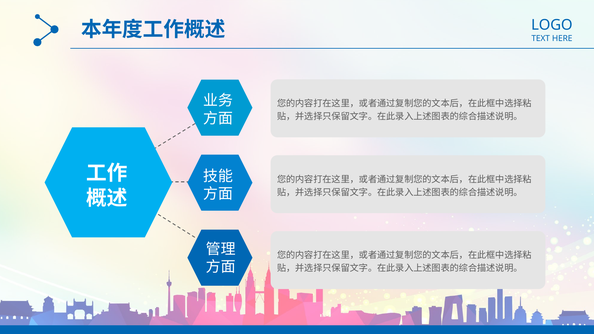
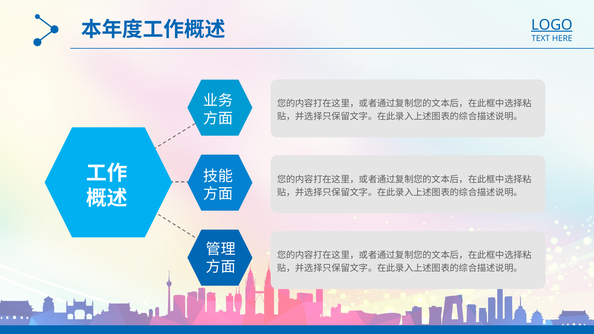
LOGO underline: none -> present
